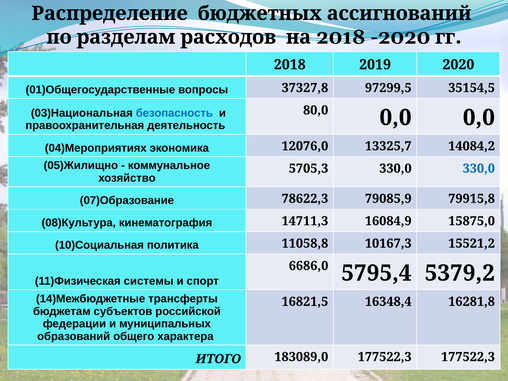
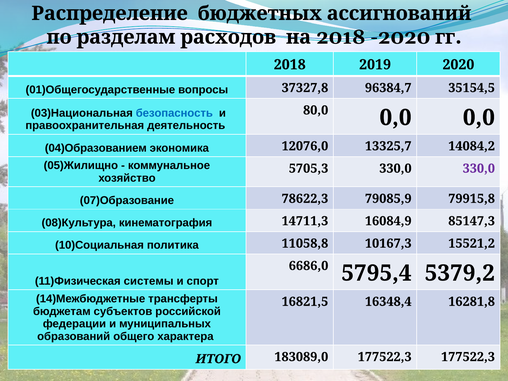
97299,5: 97299,5 -> 96384,7
04)Мероприятиях: 04)Мероприятиях -> 04)Образованием
330,0 at (479, 168) colour: blue -> purple
15875,0: 15875,0 -> 85147,3
